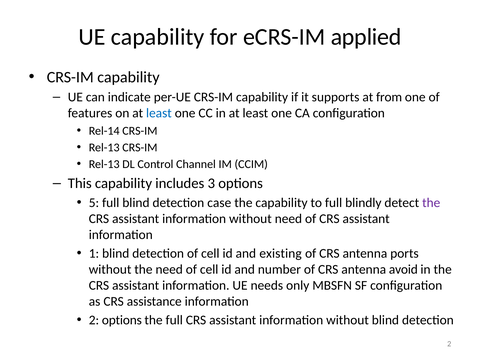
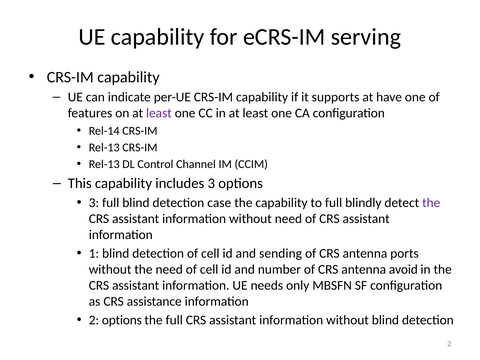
applied: applied -> serving
from: from -> have
least at (159, 113) colour: blue -> purple
5 at (94, 203): 5 -> 3
existing: existing -> sending
